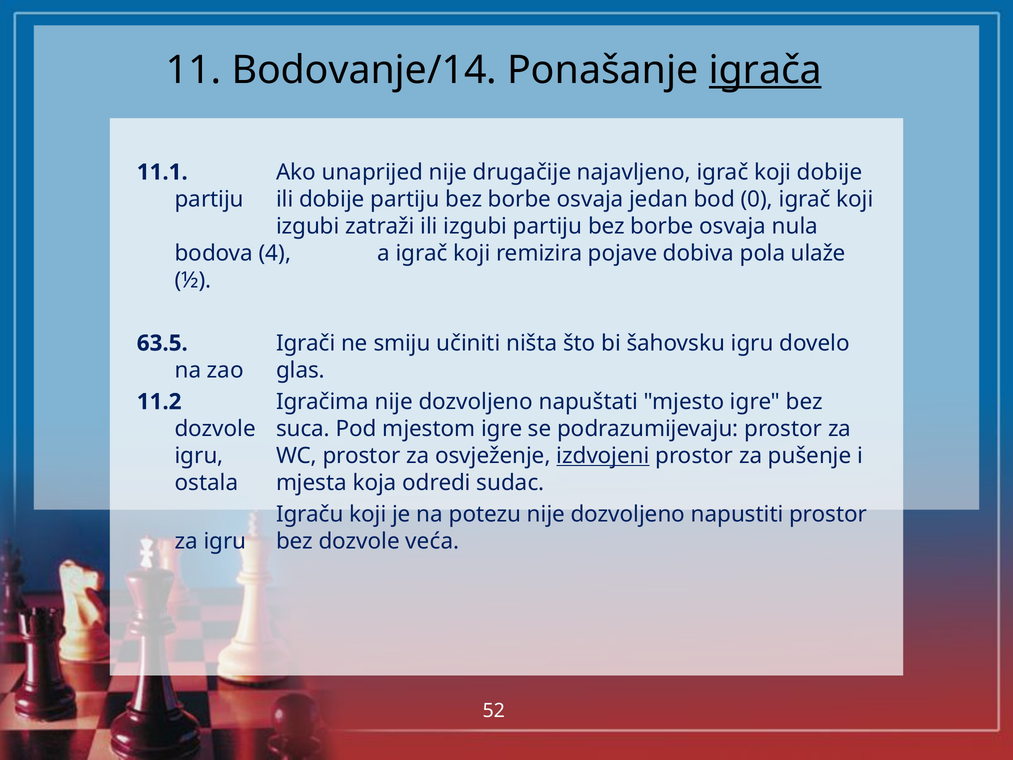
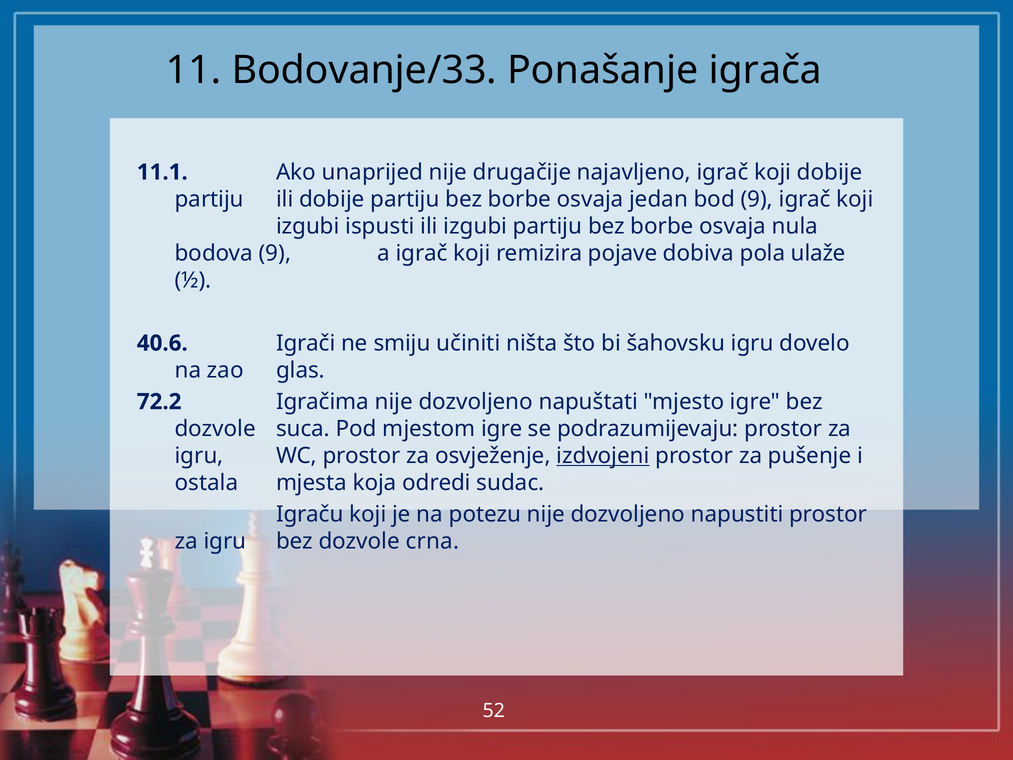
Bodovanje/14: Bodovanje/14 -> Bodovanje/33
igrača underline: present -> none
bod 0: 0 -> 9
zatraži: zatraži -> ispusti
bodova 4: 4 -> 9
63.5: 63.5 -> 40.6
11.2: 11.2 -> 72.2
veća: veća -> crna
